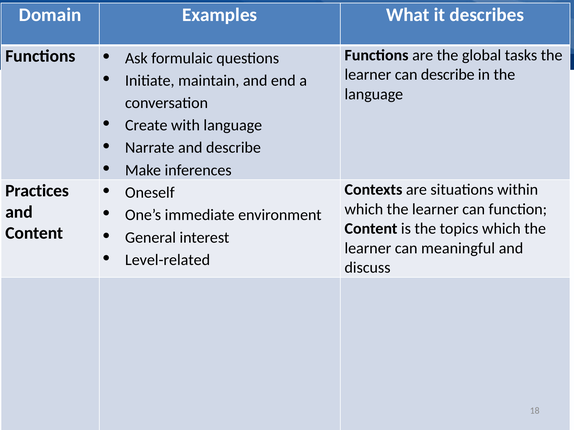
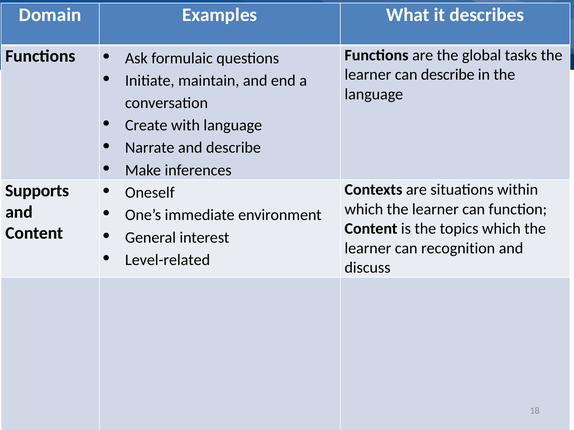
Practices: Practices -> Supports
meaningful: meaningful -> recognition
